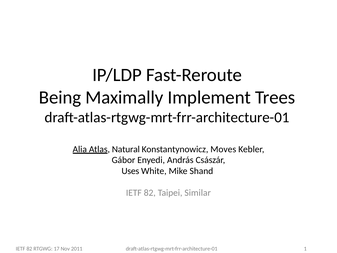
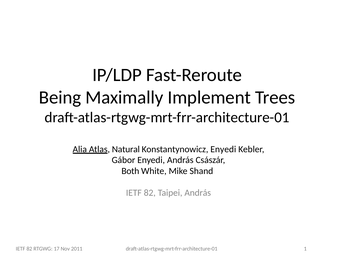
Konstantynowicz Moves: Moves -> Enyedi
Uses: Uses -> Both
Taipei Similar: Similar -> András
